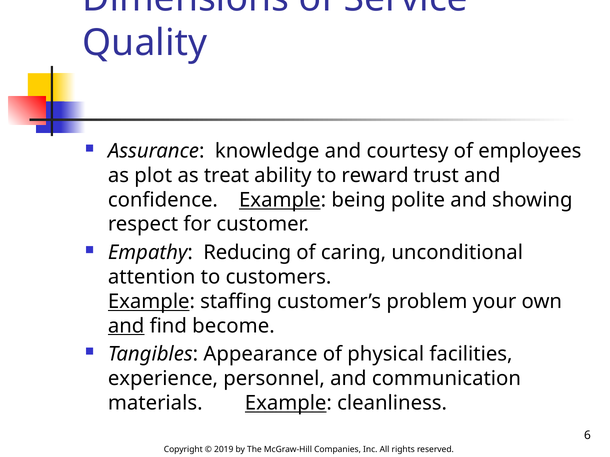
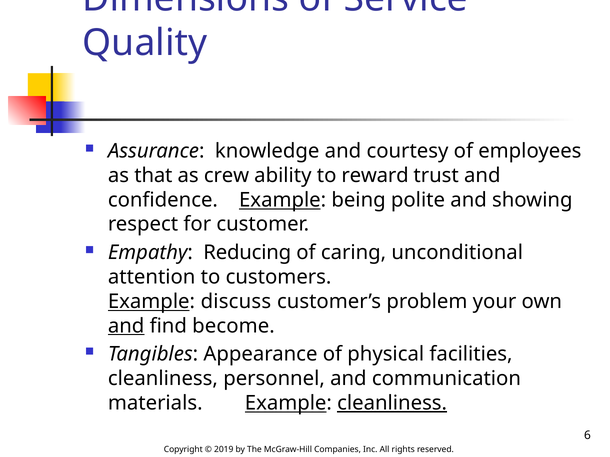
plot: plot -> that
treat: treat -> crew
staffing: staffing -> discuss
experience at (163, 379): experience -> cleanliness
cleanliness at (392, 403) underline: none -> present
